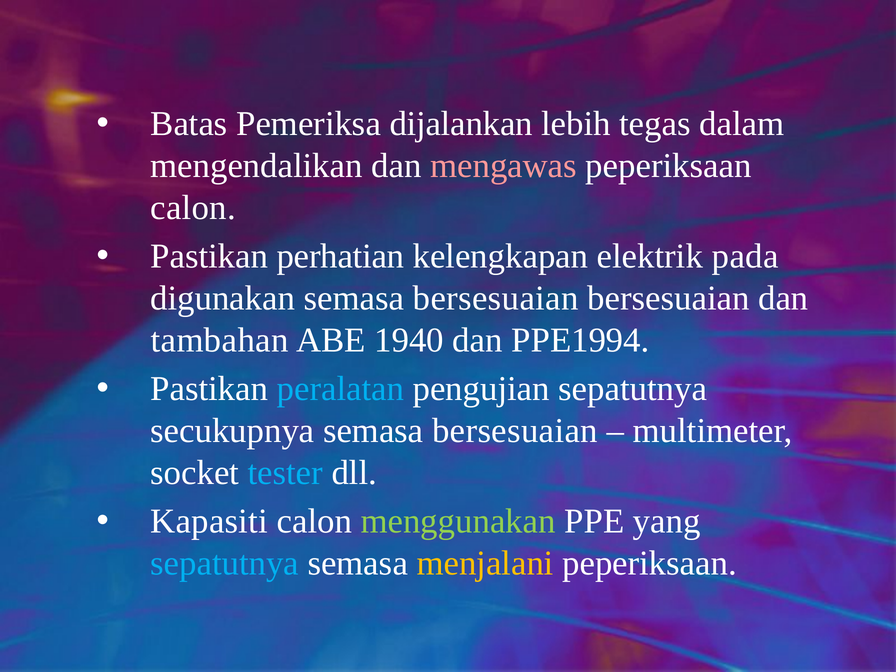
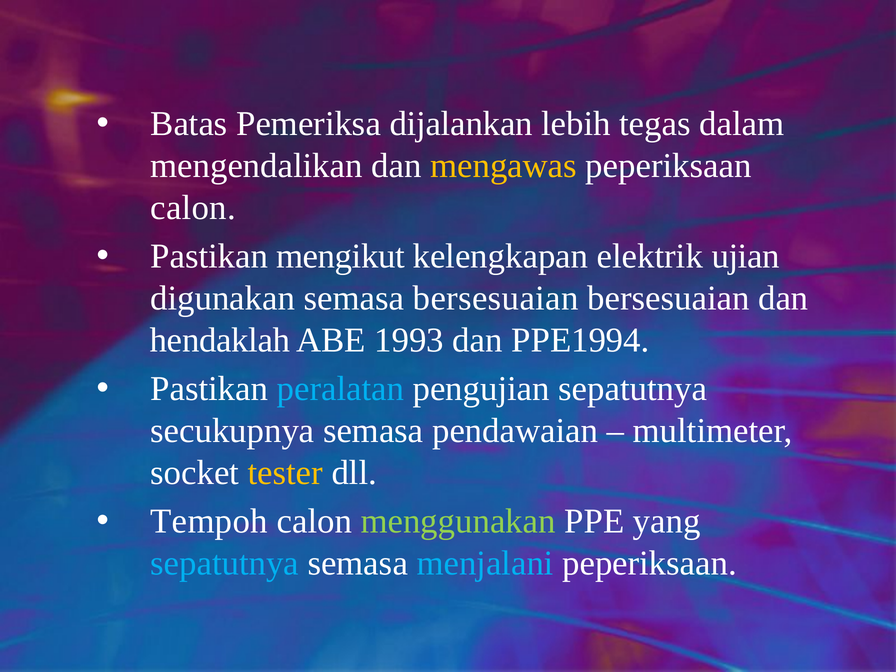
mengawas colour: pink -> yellow
perhatian: perhatian -> mengikut
pada: pada -> ujian
tambahan: tambahan -> hendaklah
1940: 1940 -> 1993
secukupnya semasa bersesuaian: bersesuaian -> pendawaian
tester colour: light blue -> yellow
Kapasiti: Kapasiti -> Tempoh
menjalani colour: yellow -> light blue
